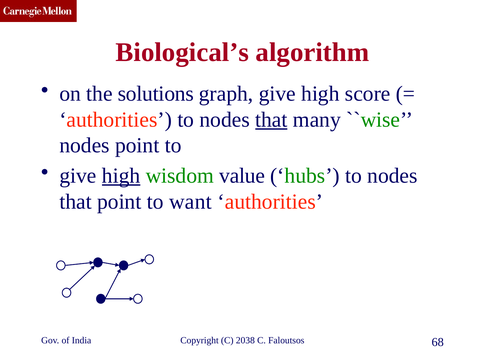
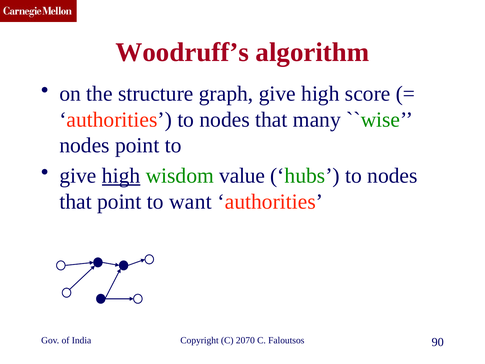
Biological’s: Biological’s -> Woodruff’s
solutions: solutions -> structure
that at (271, 120) underline: present -> none
2038: 2038 -> 2070
68: 68 -> 90
